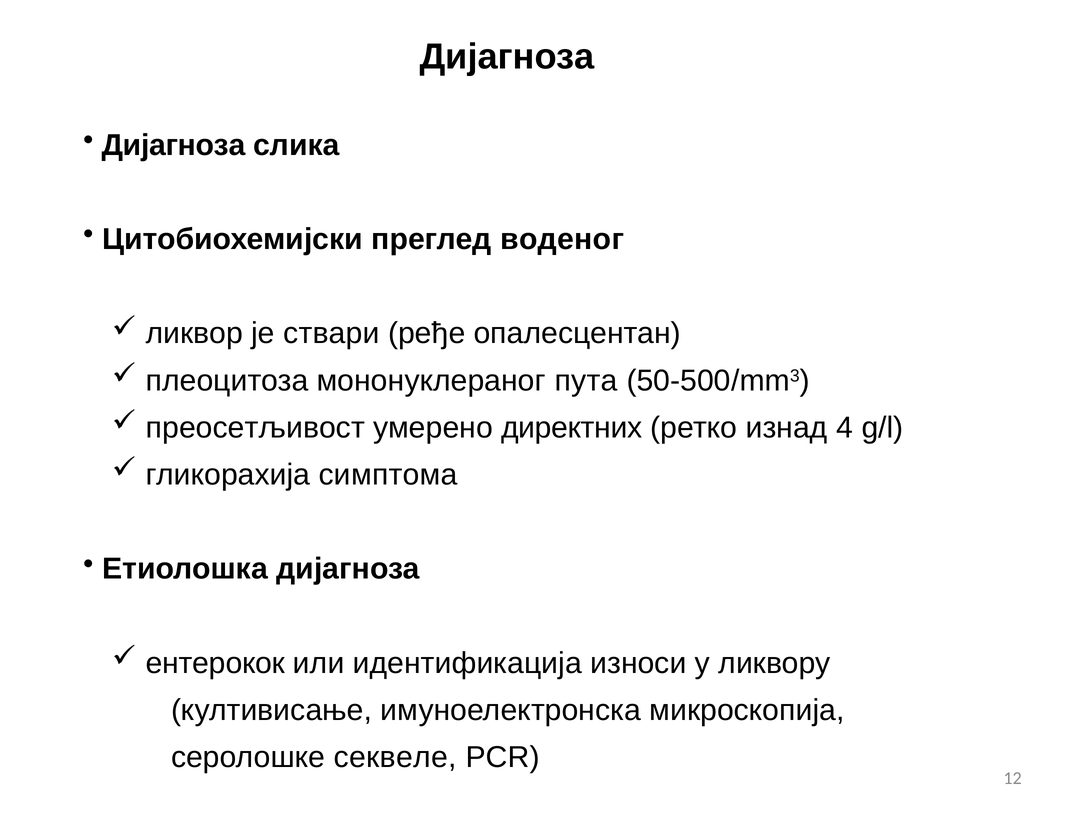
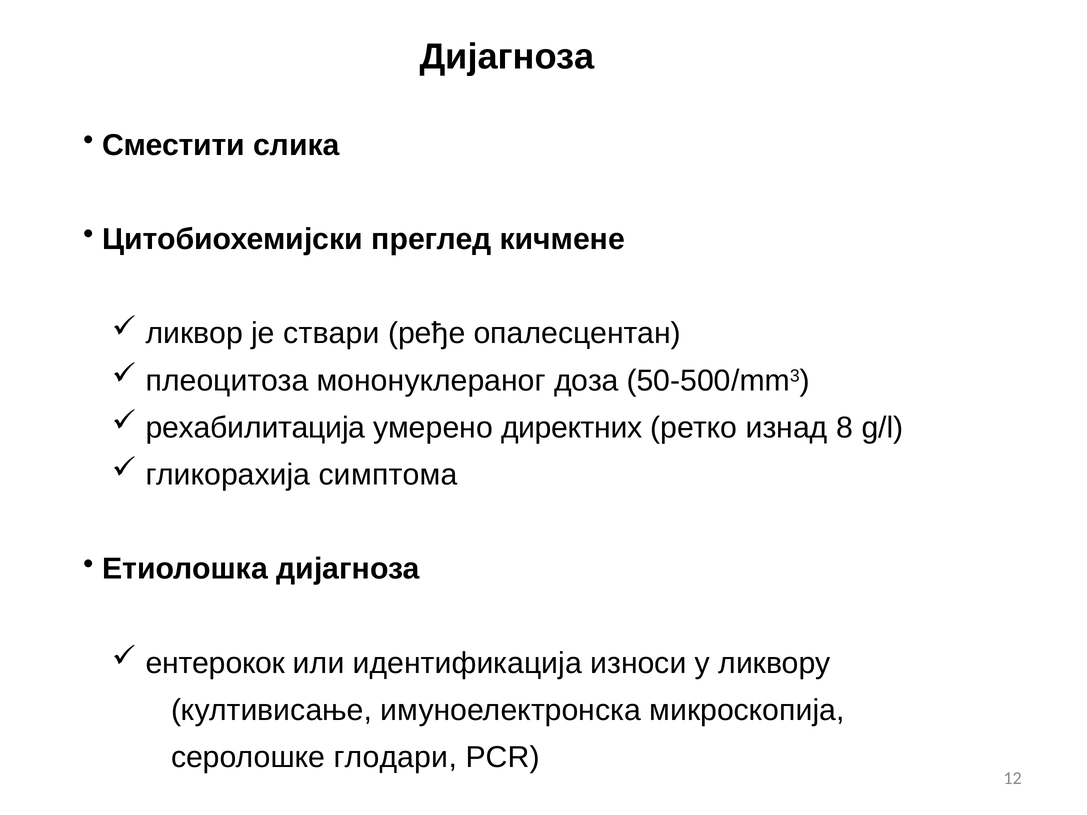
Дијагноза at (174, 145): Дијагноза -> Сместити
воденог: воденог -> кичмене
пута: пута -> доза
преосетљивост: преосетљивост -> рехабилитација
4: 4 -> 8
секвеле: секвеле -> глодари
